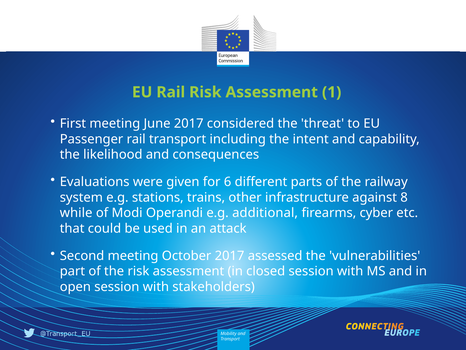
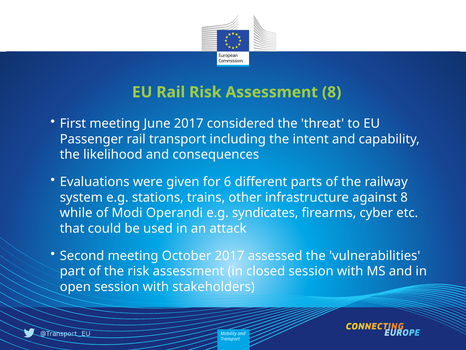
Assessment 1: 1 -> 8
additional: additional -> syndicates
